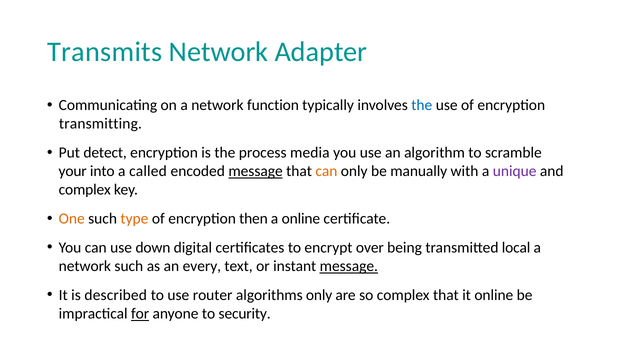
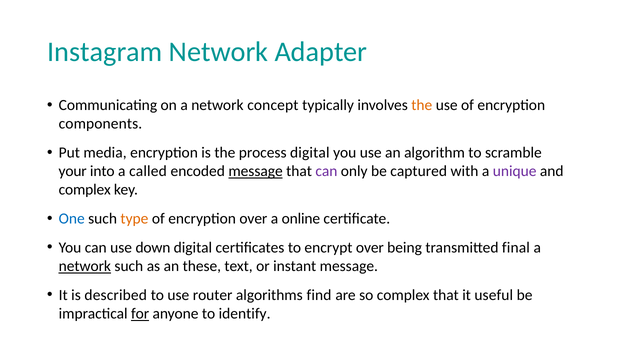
Transmits: Transmits -> Instagram
function: function -> concept
the at (422, 105) colour: blue -> orange
transmitting: transmitting -> components
detect: detect -> media
process media: media -> digital
can at (326, 171) colour: orange -> purple
manually: manually -> captured
One colour: orange -> blue
encryption then: then -> over
local: local -> final
network at (85, 266) underline: none -> present
every: every -> these
message at (349, 266) underline: present -> none
algorithms only: only -> find
it online: online -> useful
security: security -> identify
